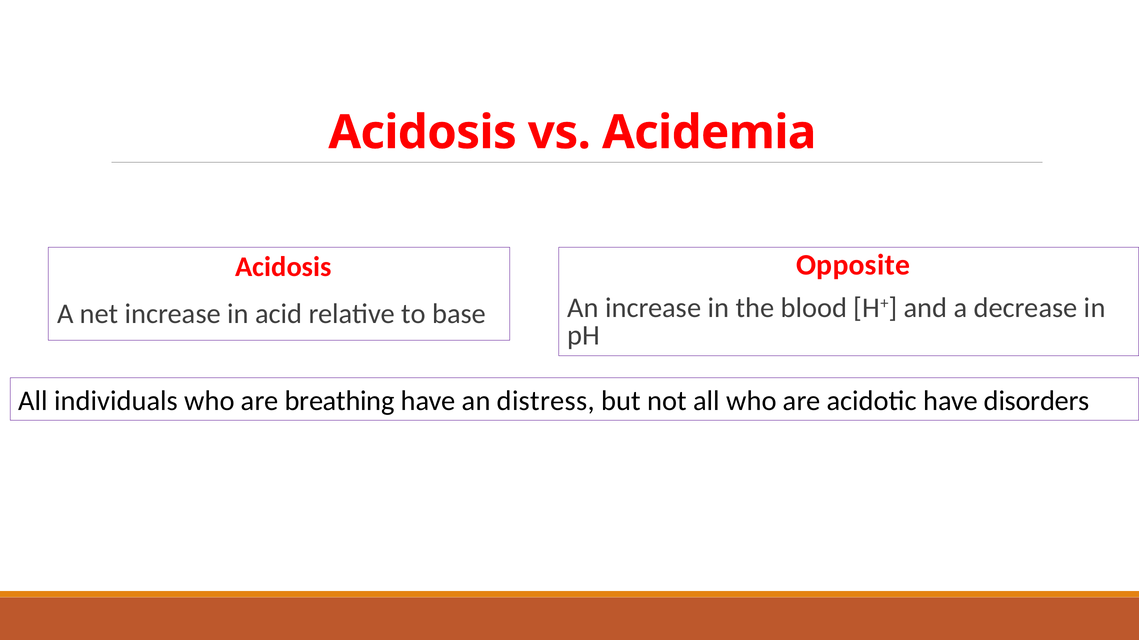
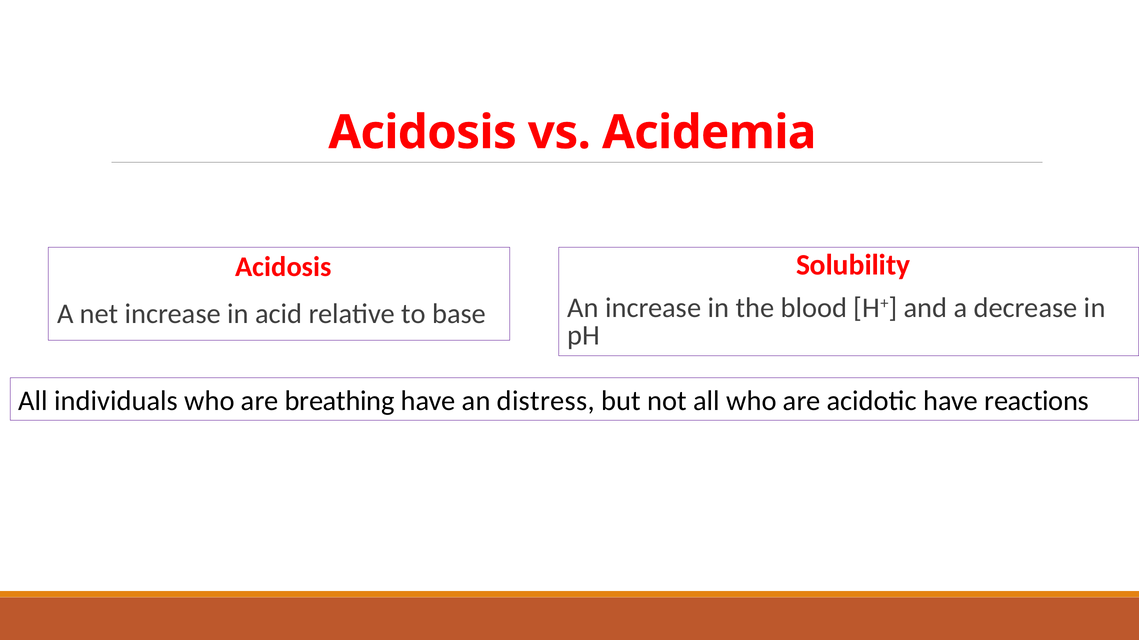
Opposite: Opposite -> Solubility
disorders: disorders -> reactions
